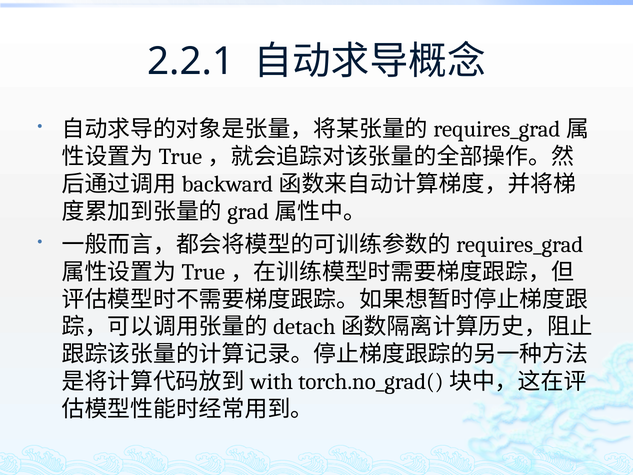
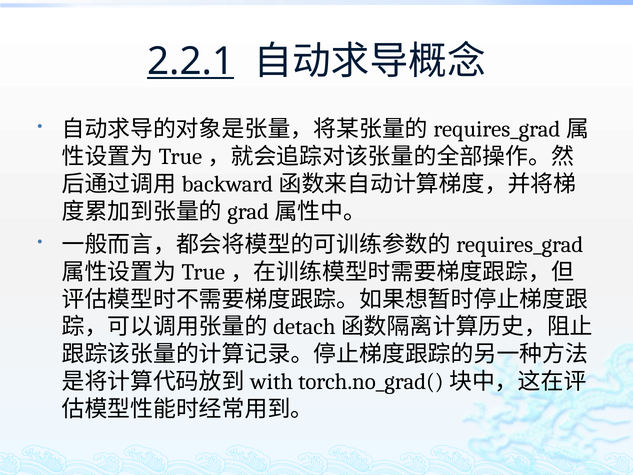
2.2.1 underline: none -> present
